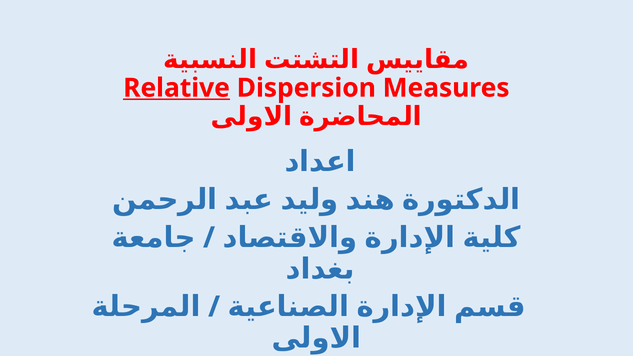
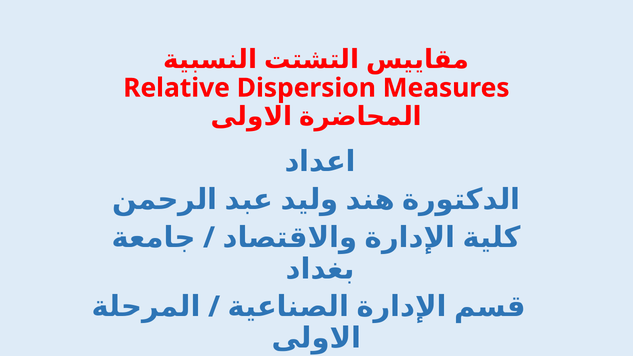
Relative underline: present -> none
